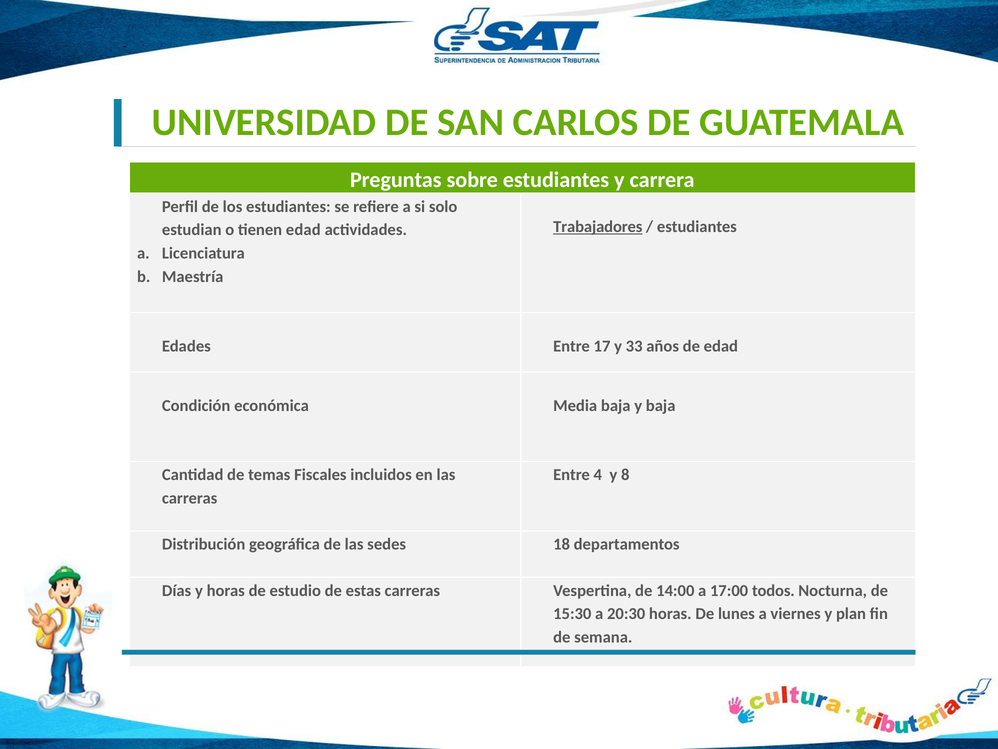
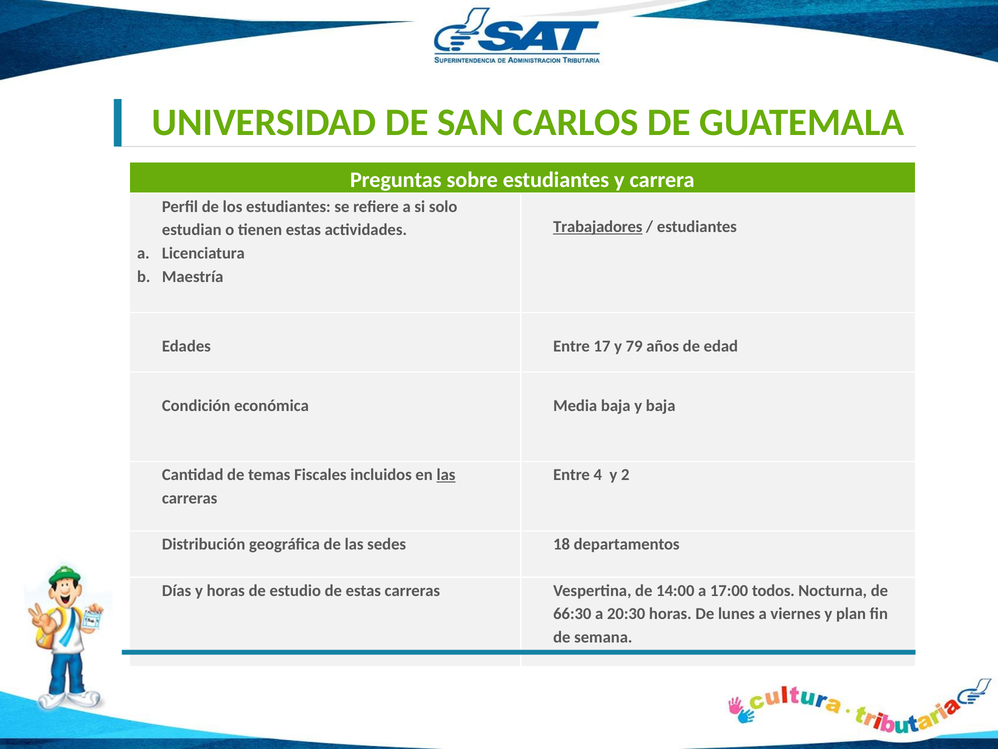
tienen edad: edad -> estas
33: 33 -> 79
las at (446, 474) underline: none -> present
8: 8 -> 2
15:30: 15:30 -> 66:30
